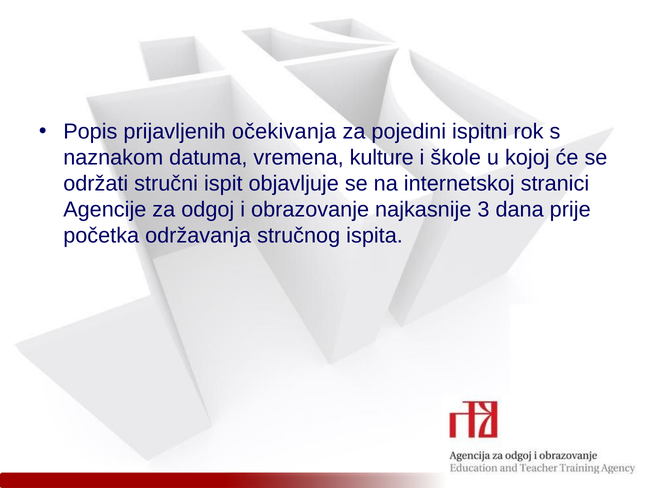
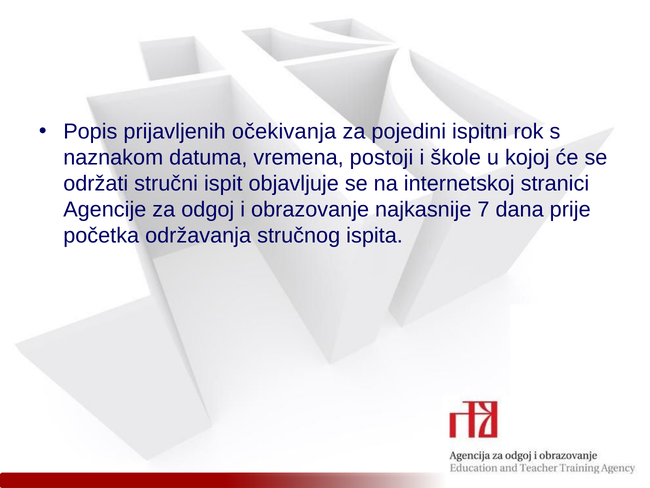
kulture: kulture -> postoji
3: 3 -> 7
